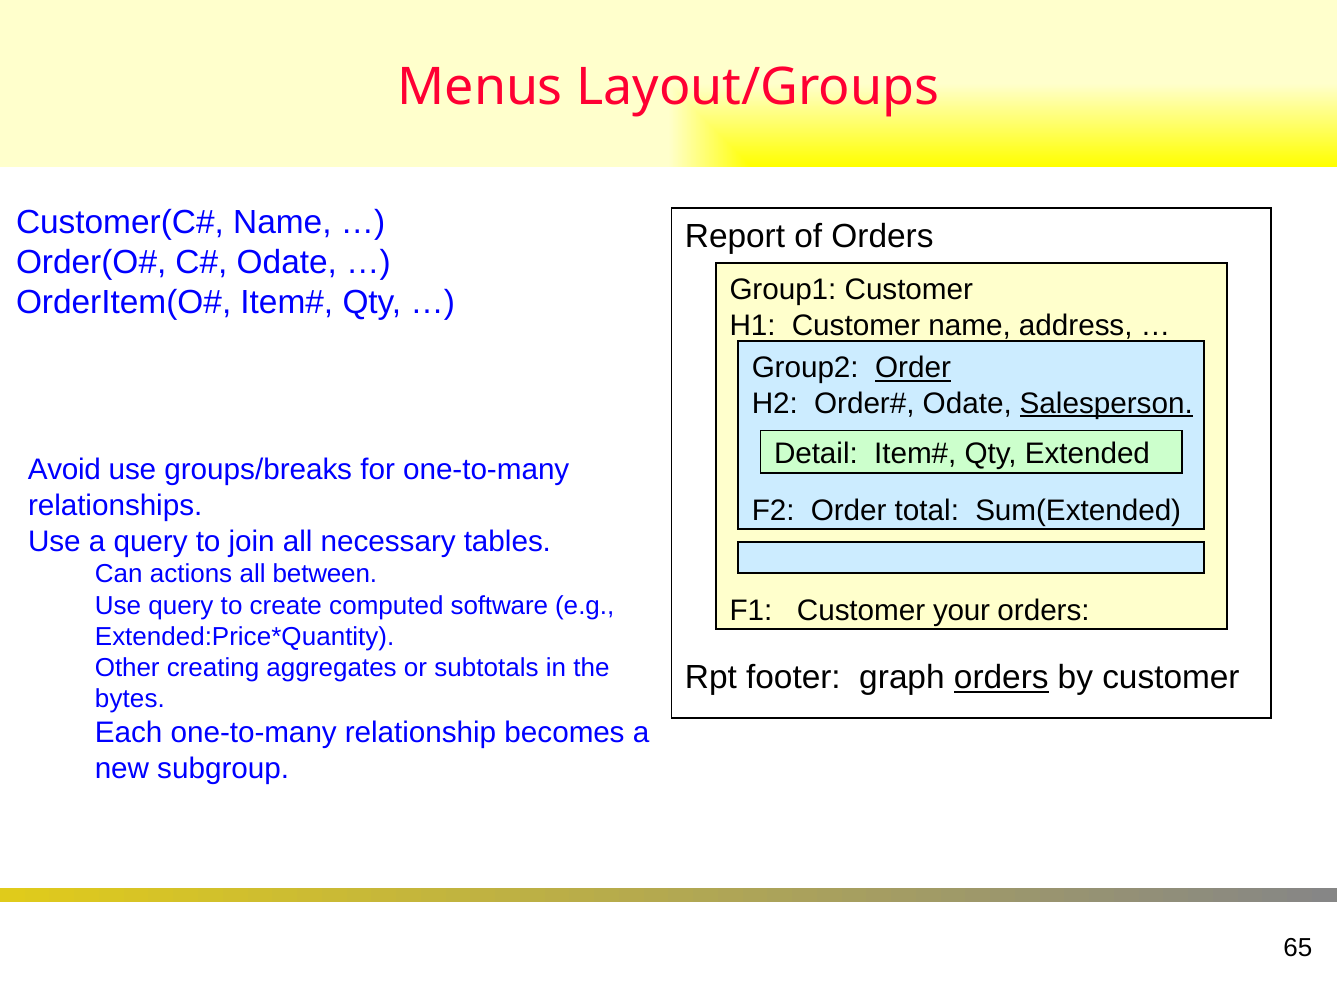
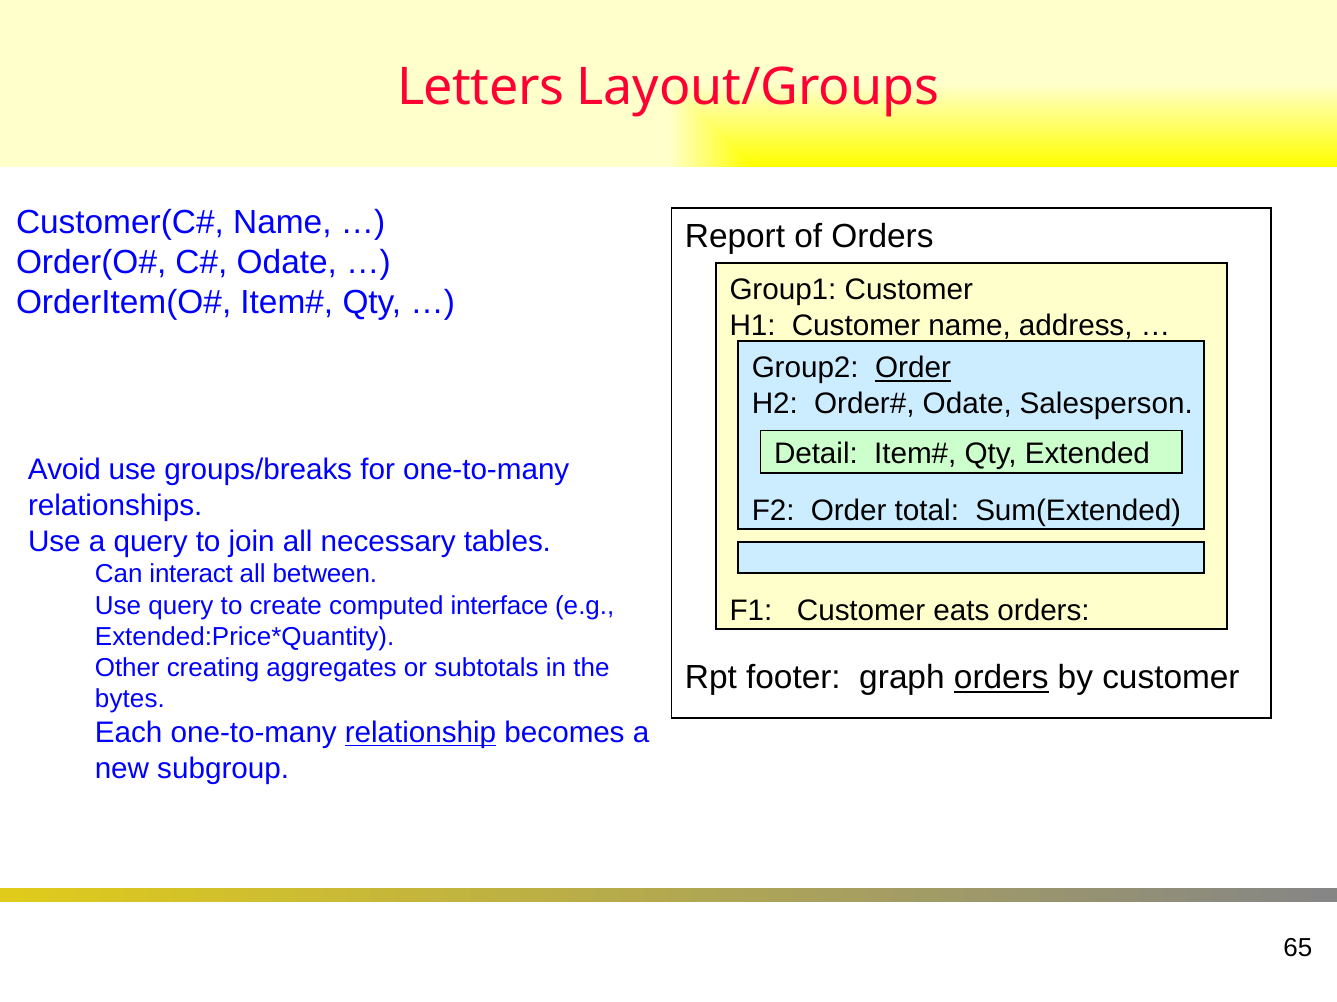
Menus: Menus -> Letters
Salesperson underline: present -> none
actions: actions -> interact
software: software -> interface
your: your -> eats
relationship underline: none -> present
